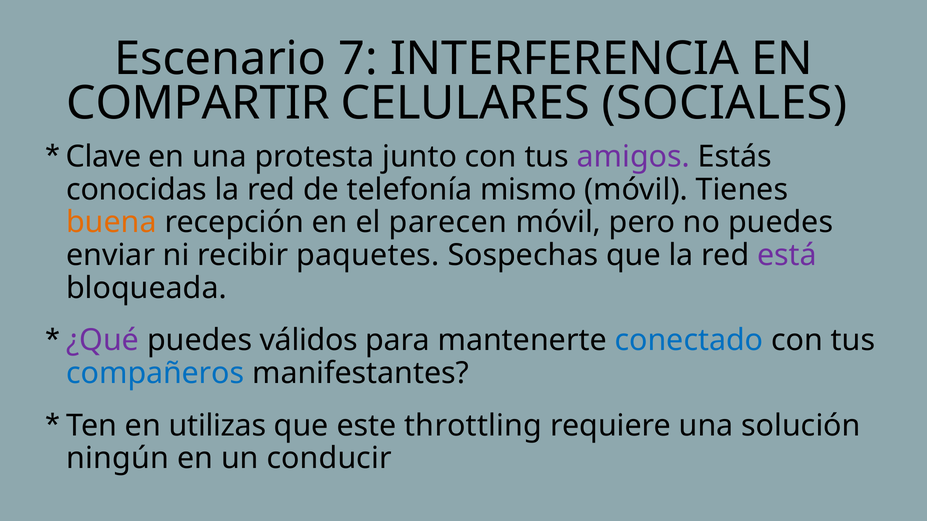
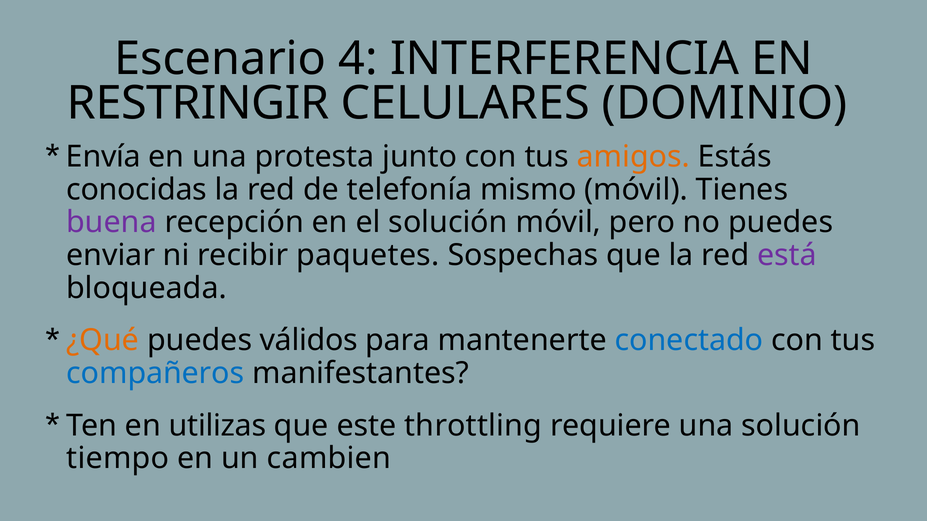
7: 7 -> 4
COMPARTIR: COMPARTIR -> RESTRINGIR
SOCIALES: SOCIALES -> DOMINIO
Clave: Clave -> Envía
amigos colour: purple -> orange
buena colour: orange -> purple
el parecen: parecen -> solución
¿Qué colour: purple -> orange
ningún: ningún -> tiempo
conducir: conducir -> cambien
